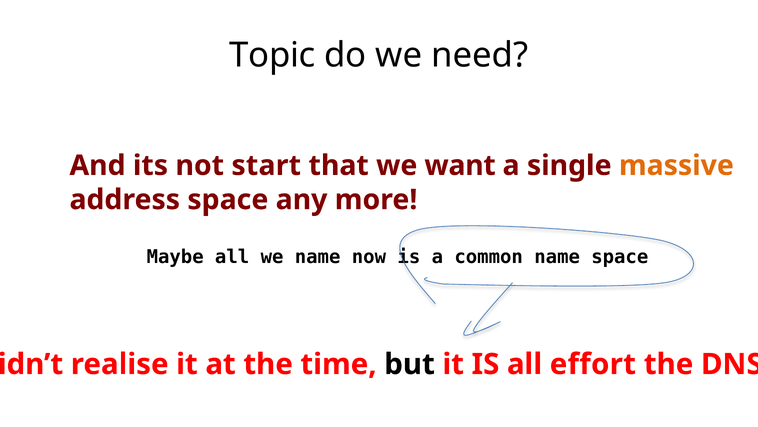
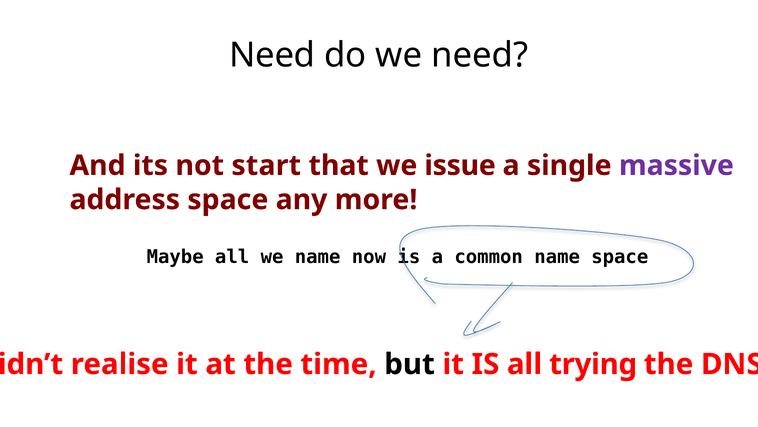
Topic at (272, 55): Topic -> Need
want: want -> issue
massive colour: orange -> purple
effort: effort -> trying
